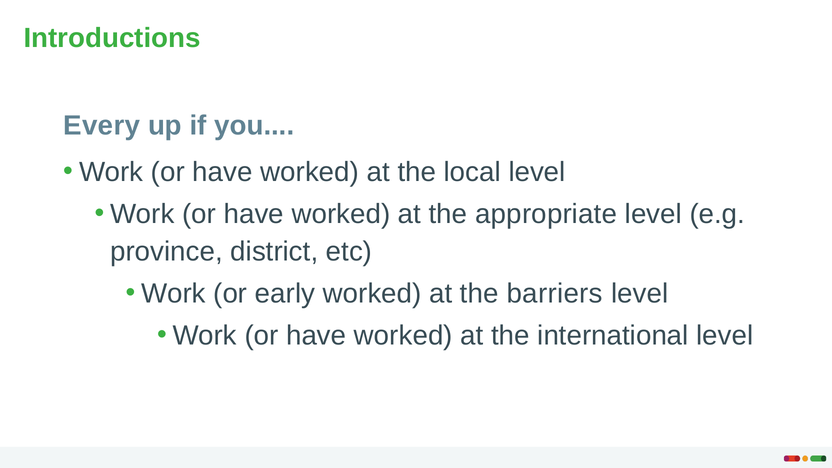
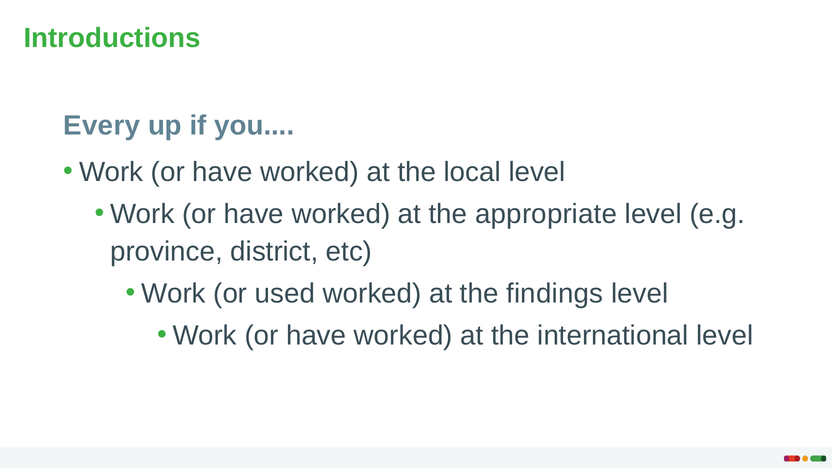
early: early -> used
barriers: barriers -> findings
